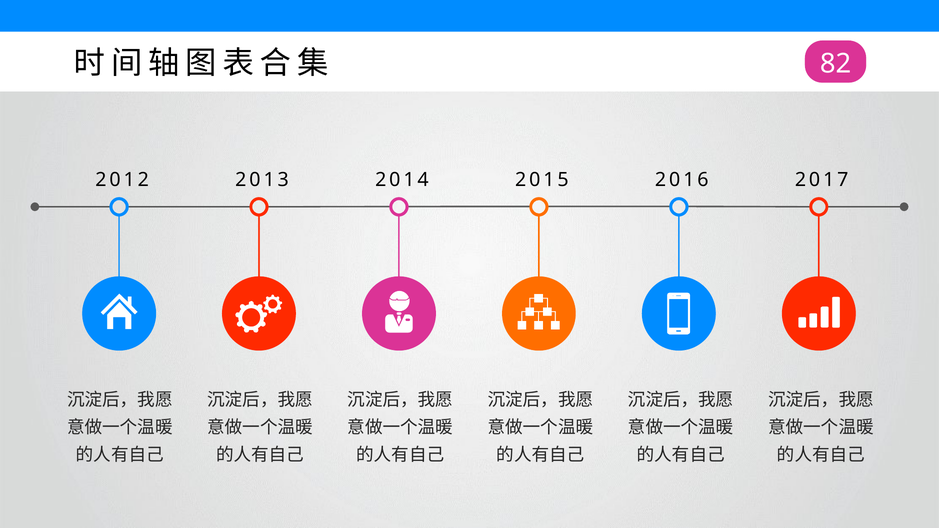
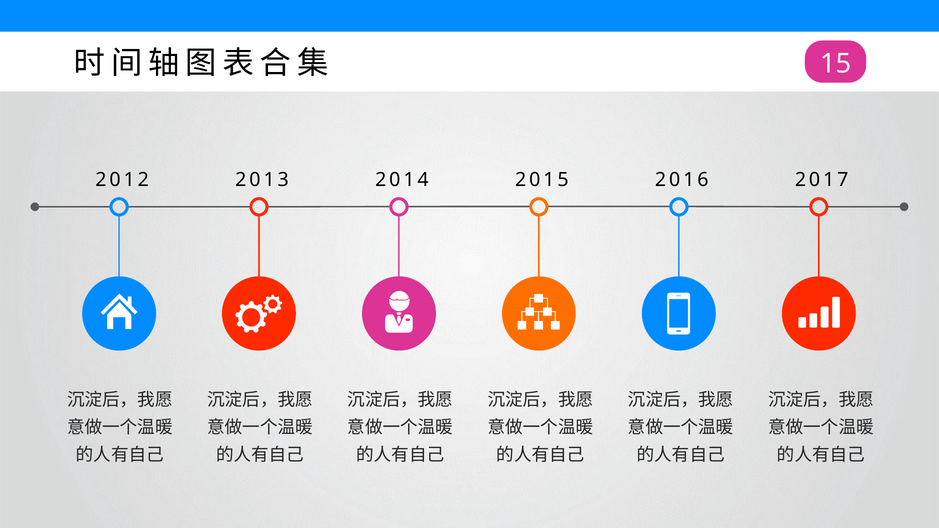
82: 82 -> 15
